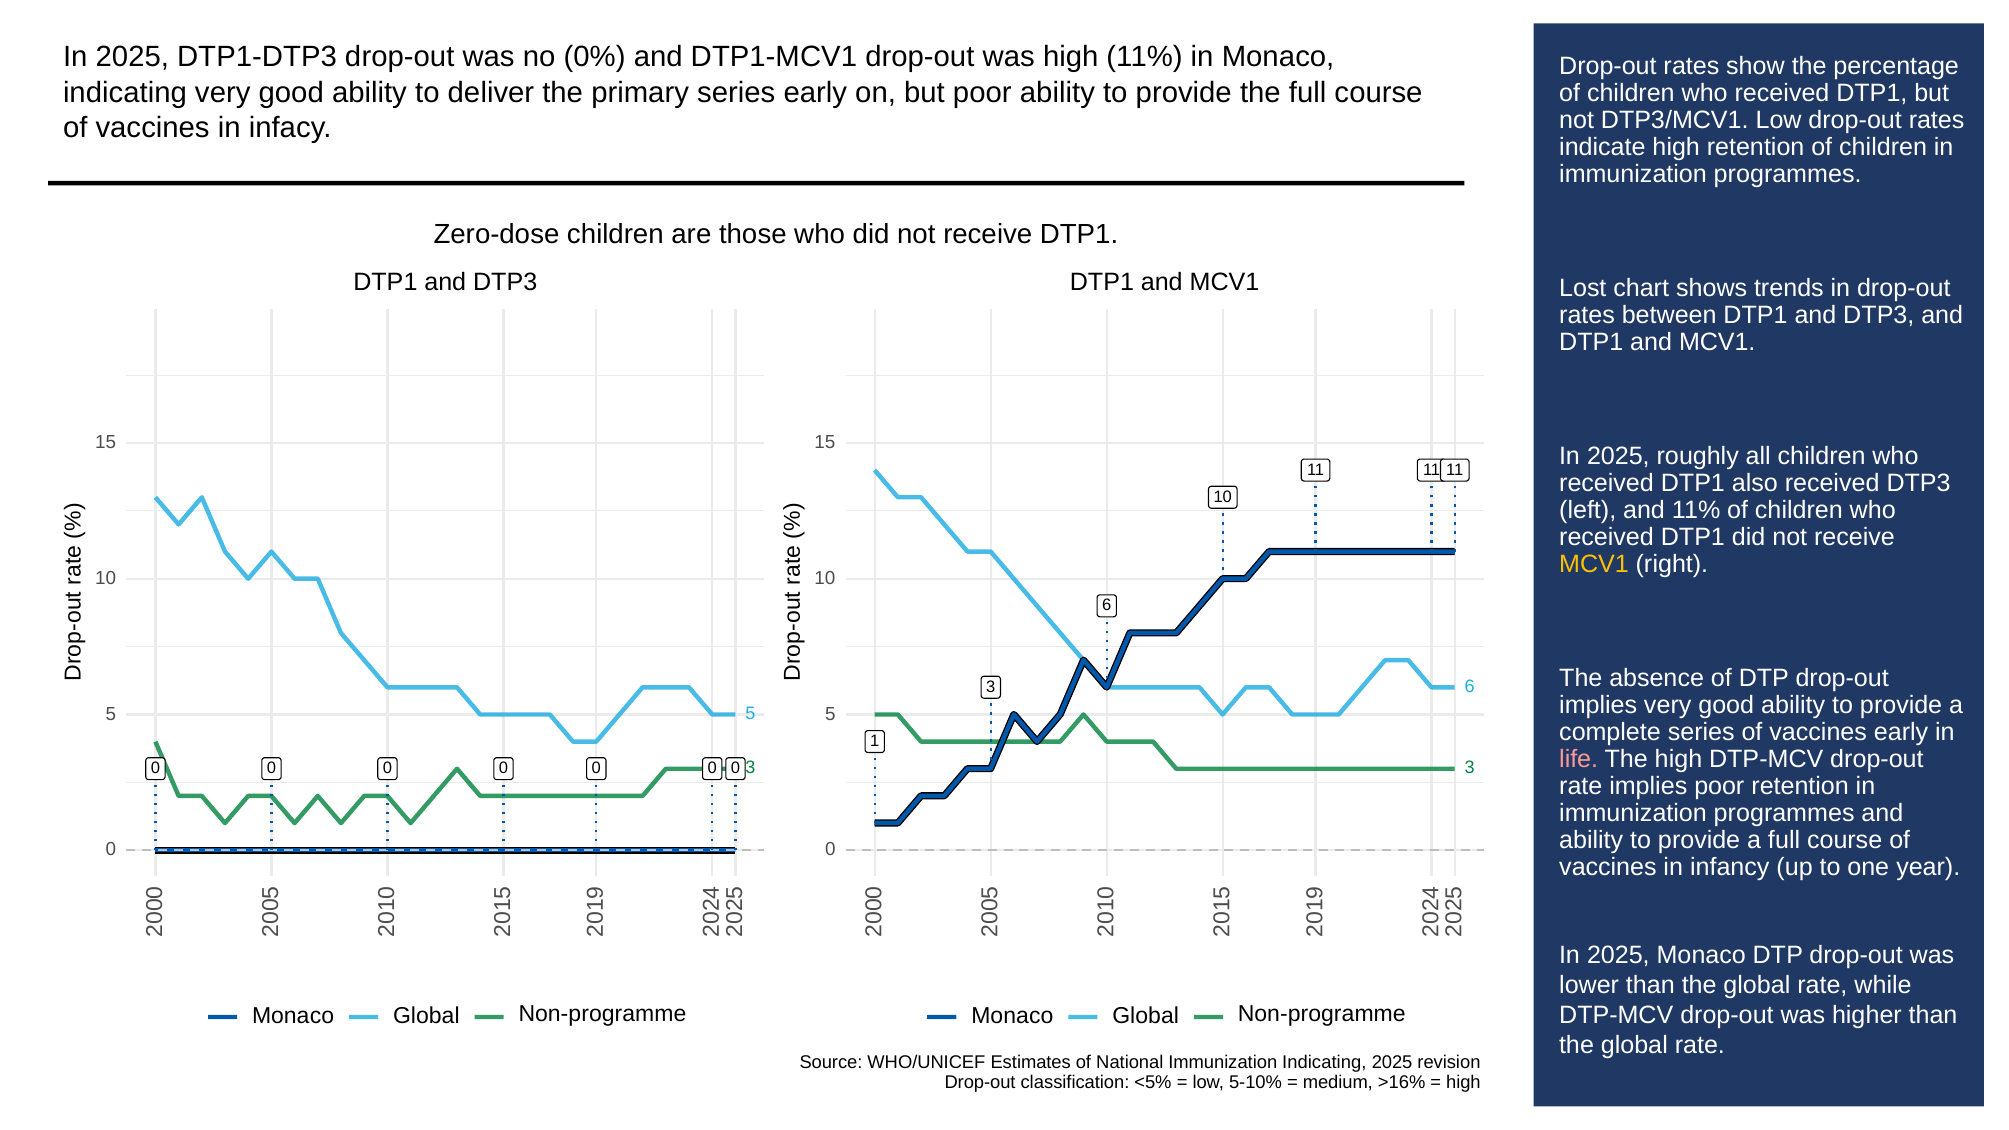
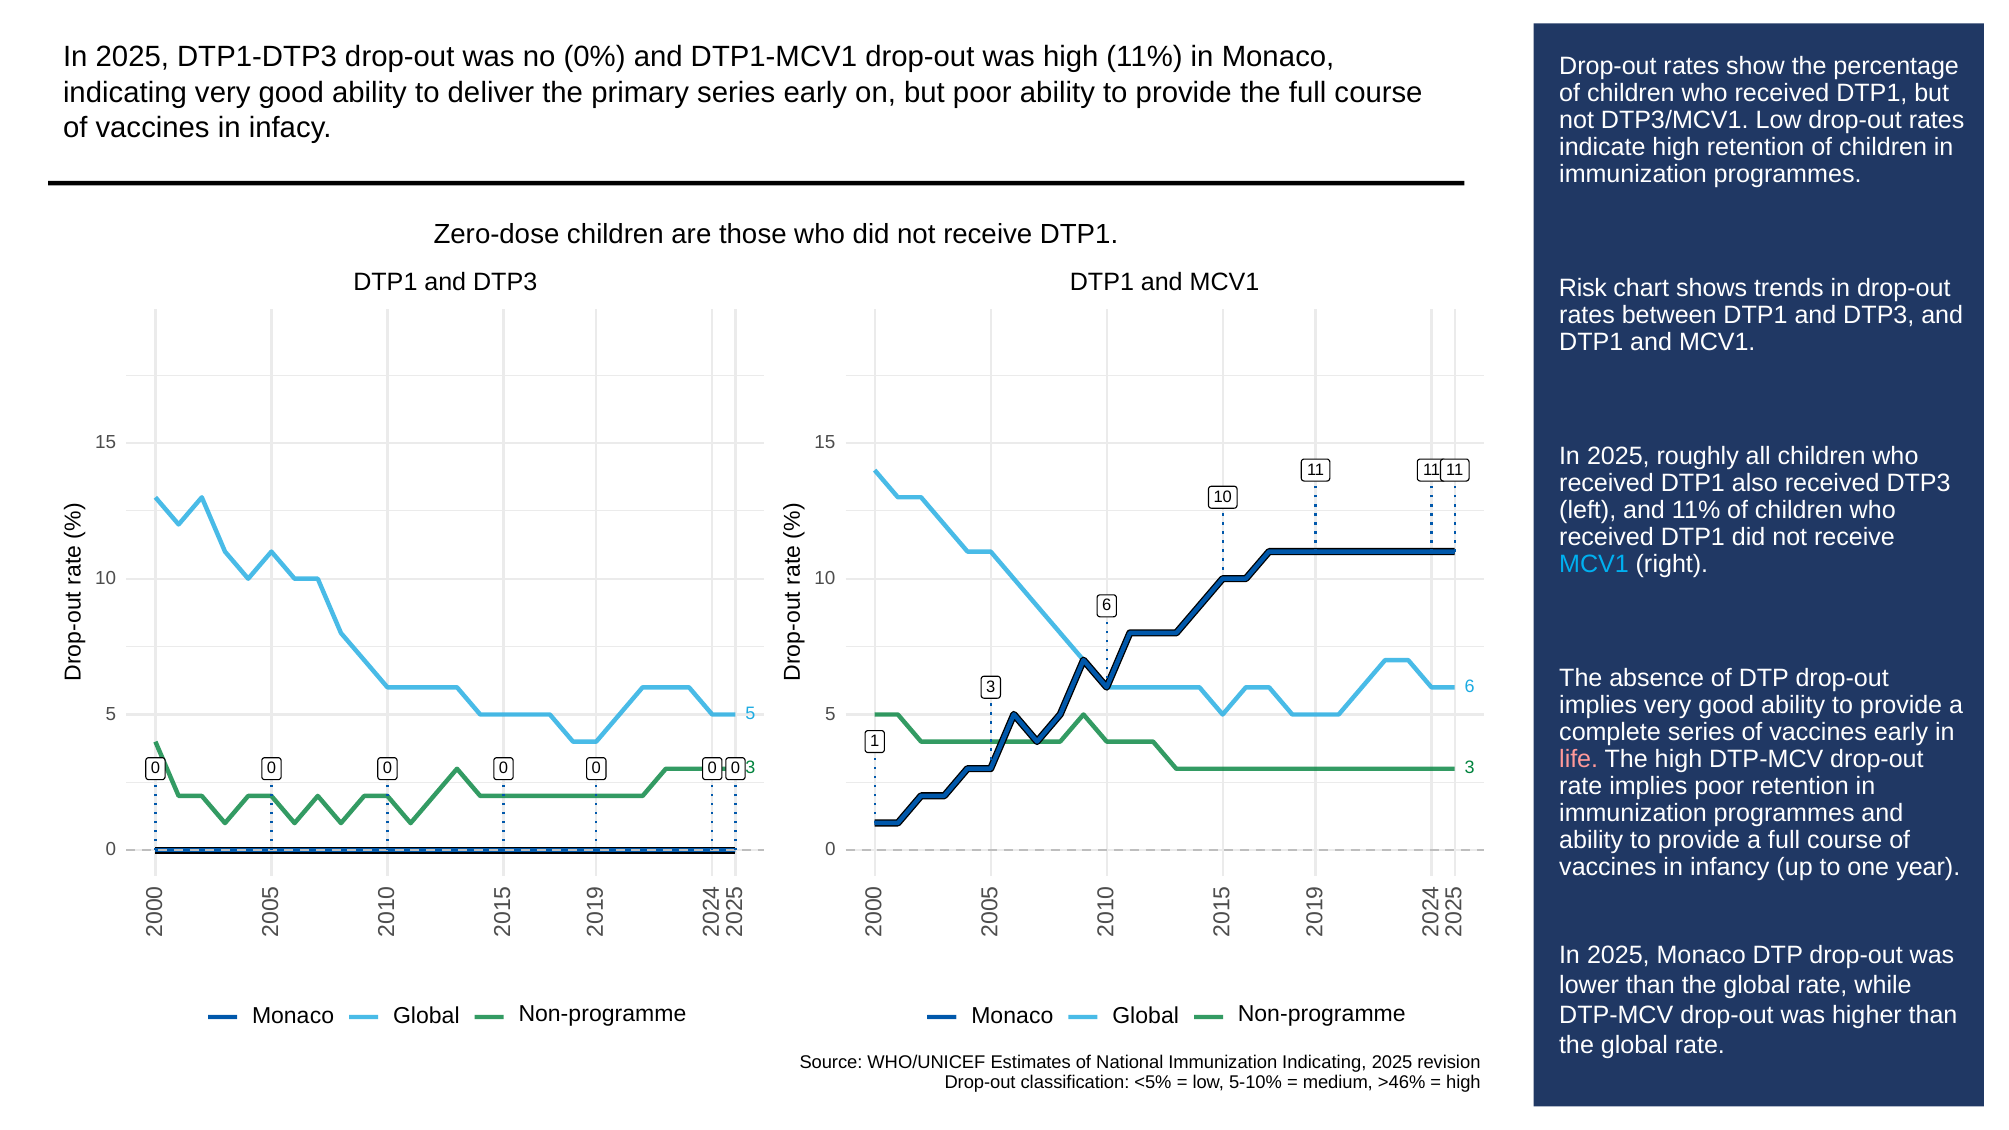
Lost: Lost -> Risk
MCV1 at (1594, 564) colour: yellow -> light blue
>16%: >16% -> >46%
